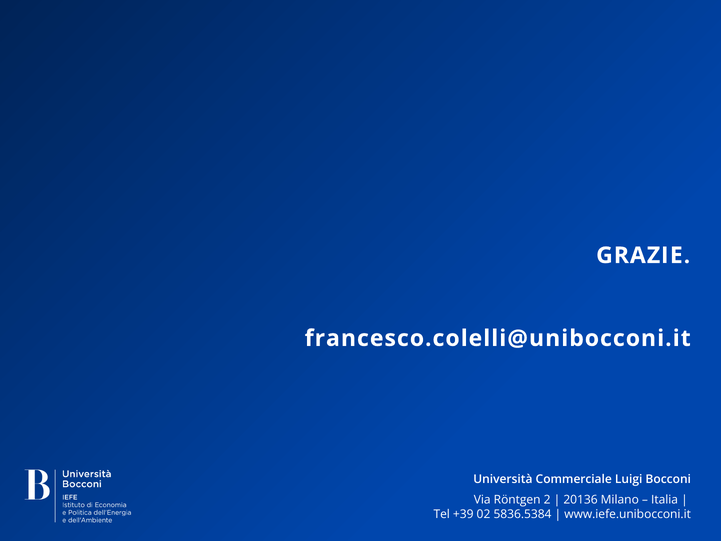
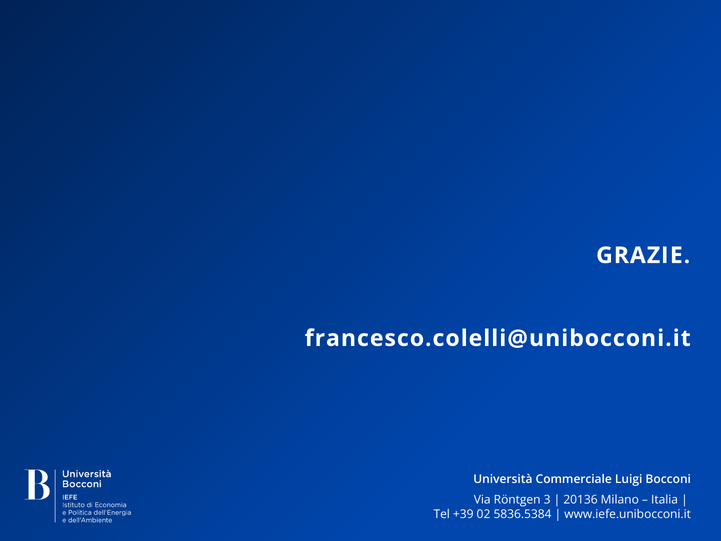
2: 2 -> 3
